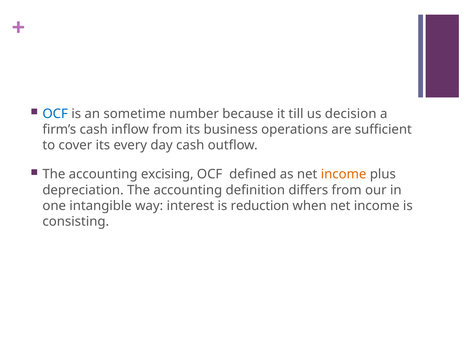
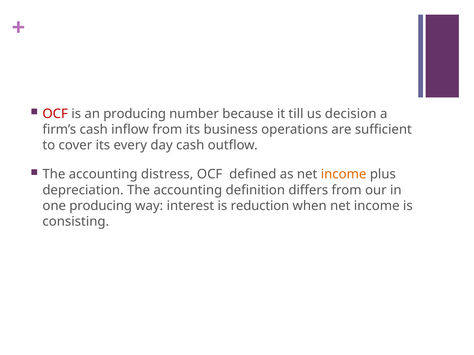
OCF at (55, 114) colour: blue -> red
an sometime: sometime -> producing
excising: excising -> distress
one intangible: intangible -> producing
